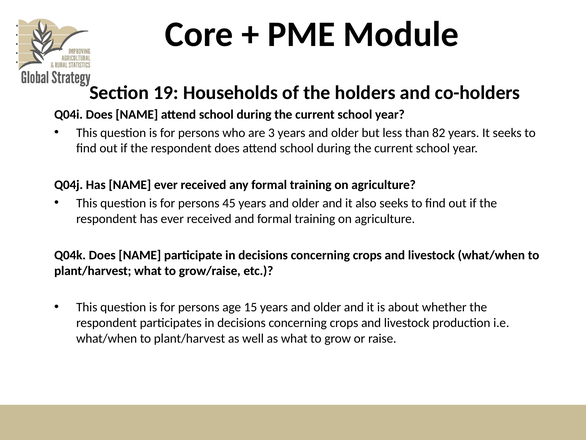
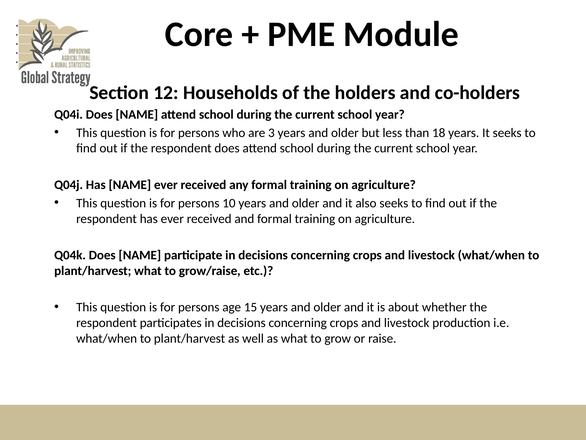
19: 19 -> 12
82: 82 -> 18
45: 45 -> 10
